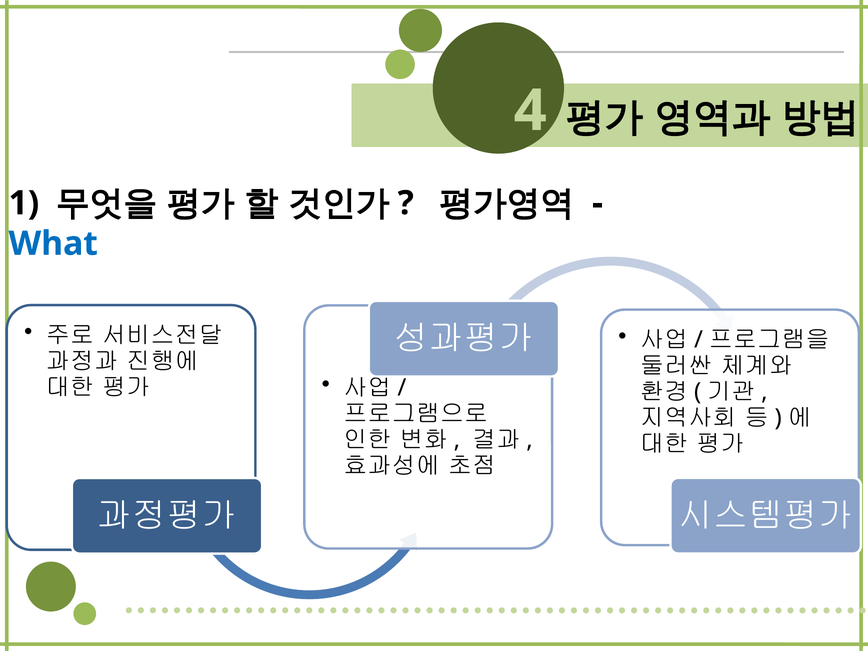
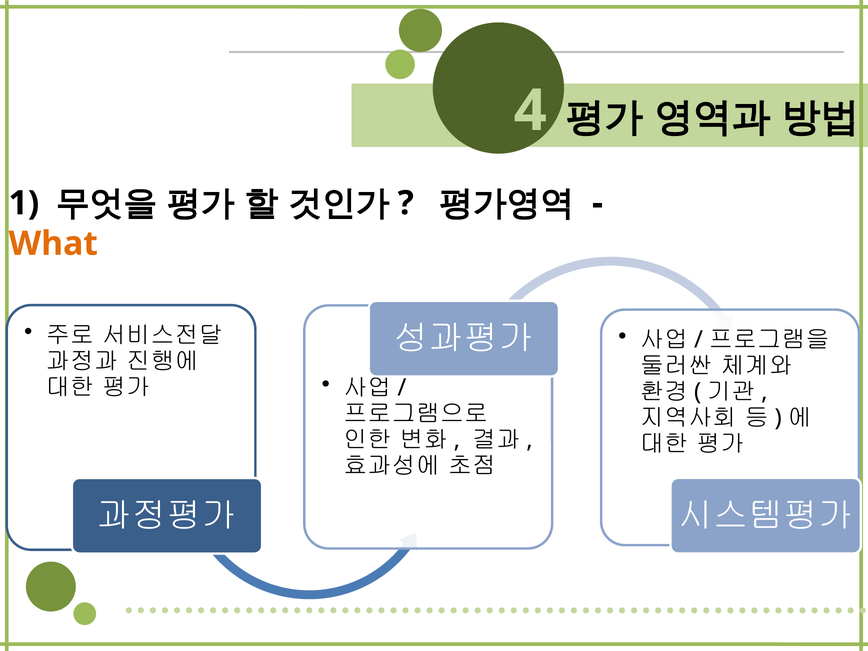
What colour: blue -> orange
